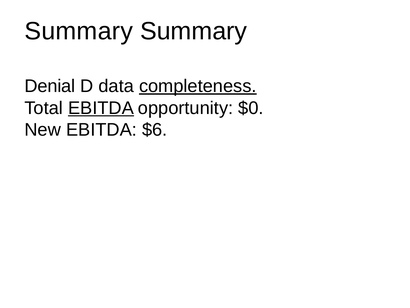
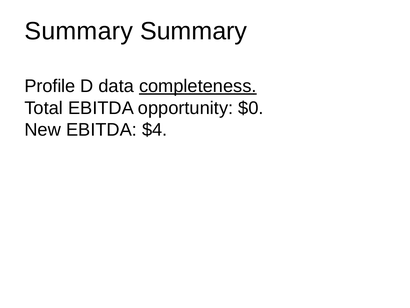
Denial: Denial -> Profile
EBITDA at (101, 108) underline: present -> none
$6: $6 -> $4
